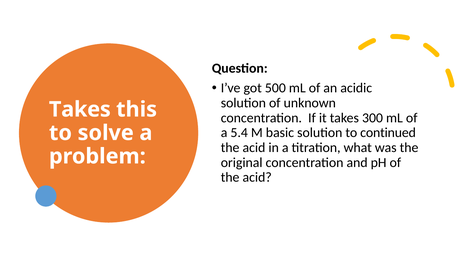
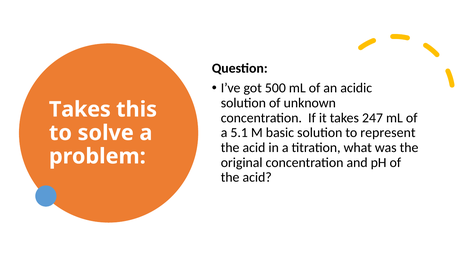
300: 300 -> 247
5.4: 5.4 -> 5.1
continued: continued -> represent
